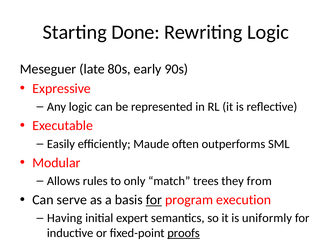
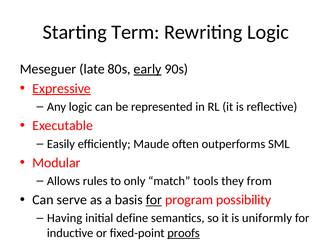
Done: Done -> Term
early underline: none -> present
Expressive underline: none -> present
trees: trees -> tools
execution: execution -> possibility
expert: expert -> define
